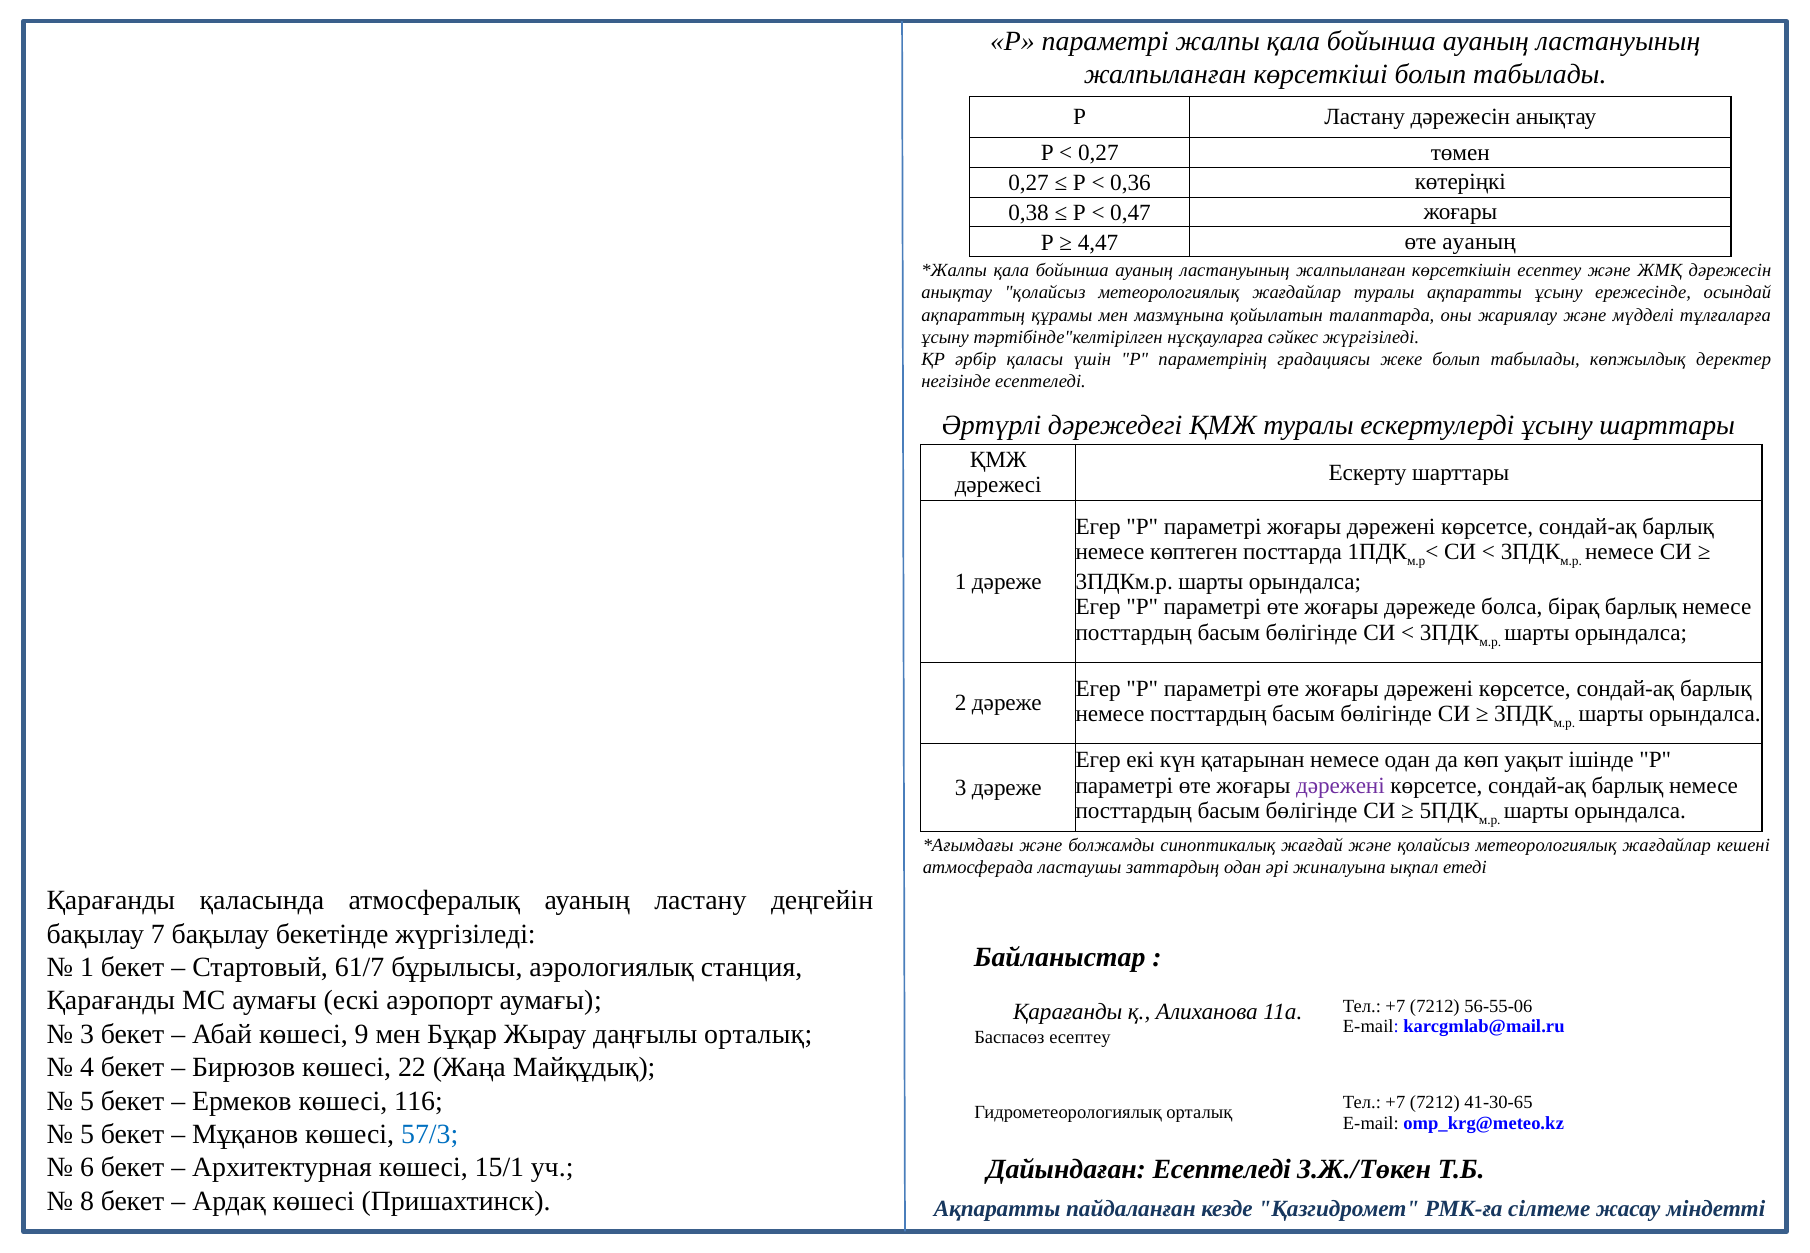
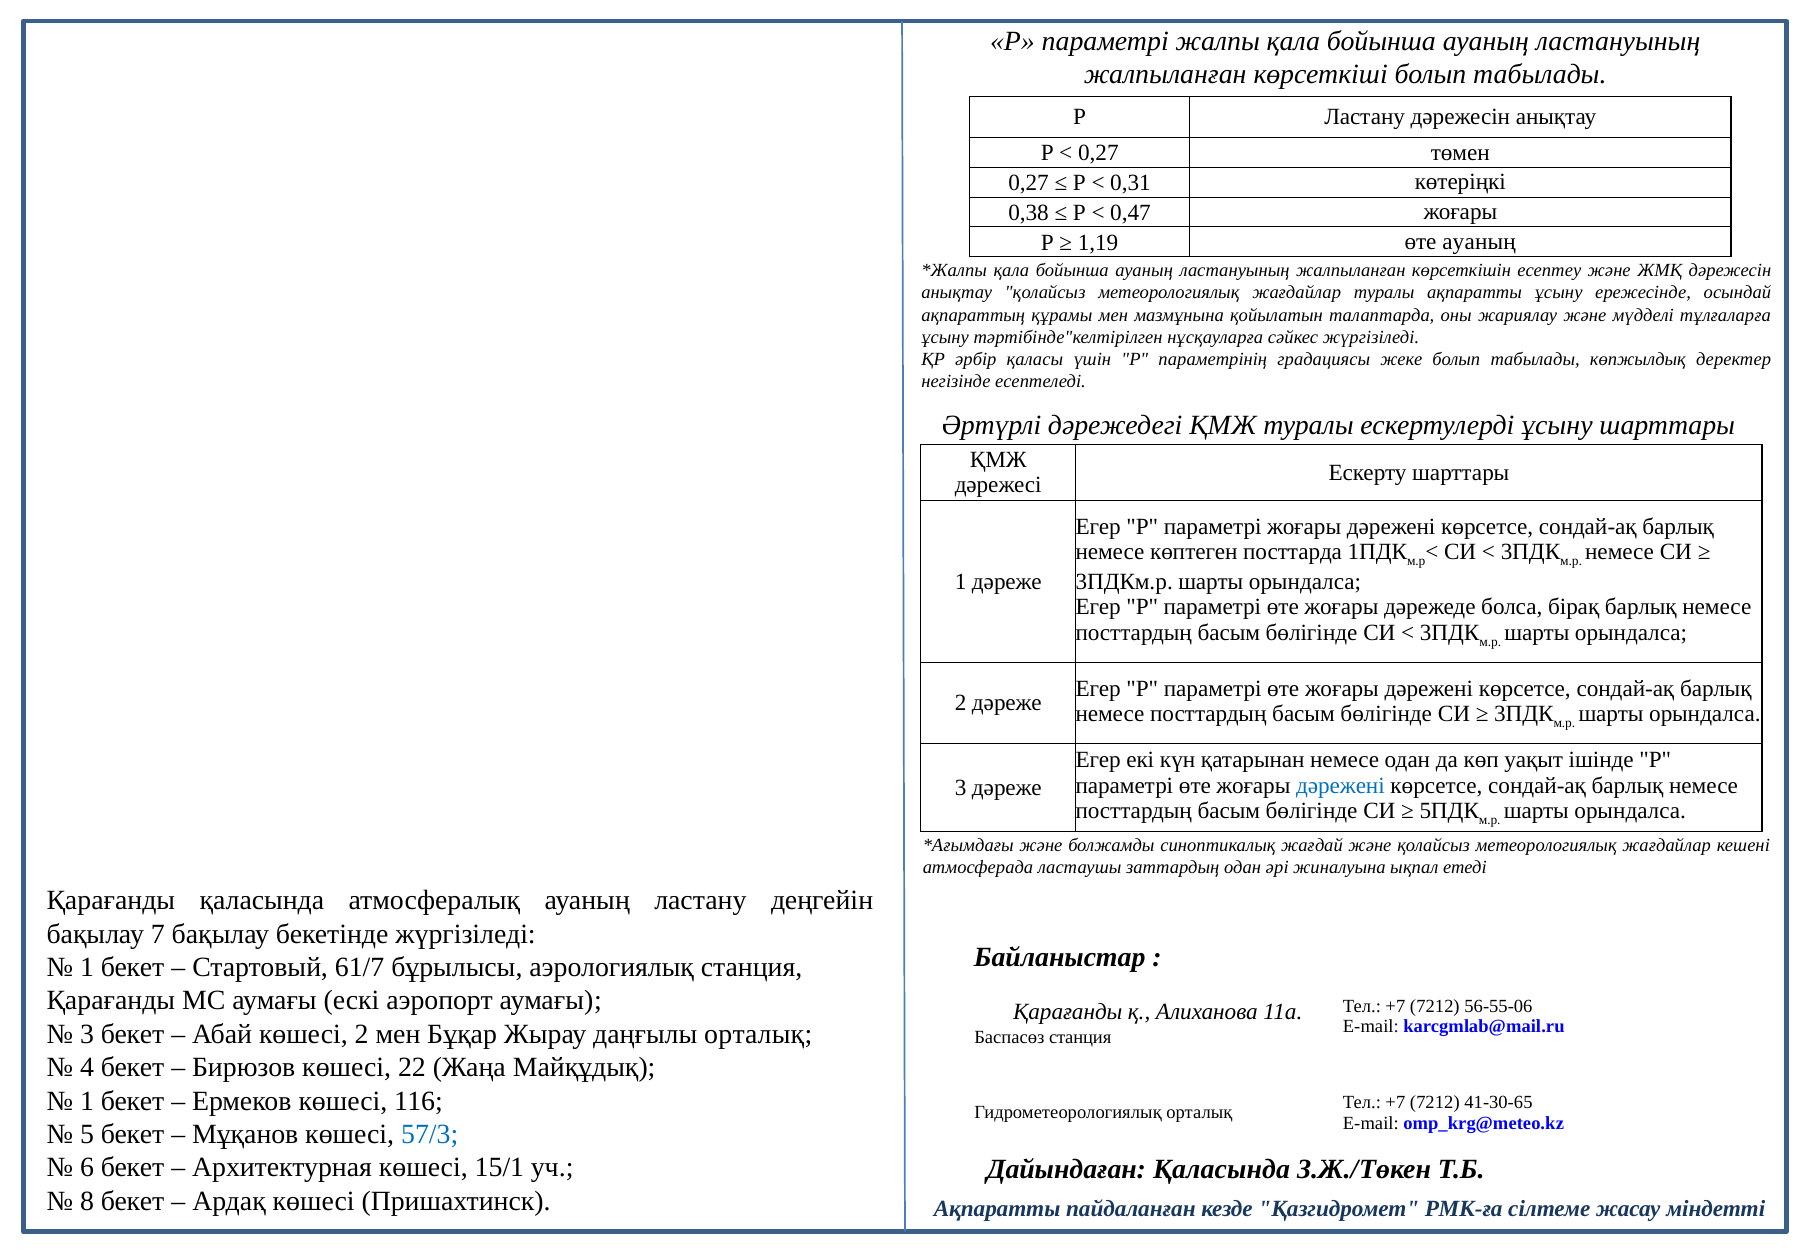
0,36: 0,36 -> 0,31
4,47: 4,47 -> 1,19
дәрежені at (1340, 786) colour: purple -> blue
көшесі 9: 9 -> 2
Баспасөз есептеу: есептеу -> станция
5 at (87, 1101): 5 -> 1
Дайындаған Есептеледі: Есептеледі -> Қаласында
